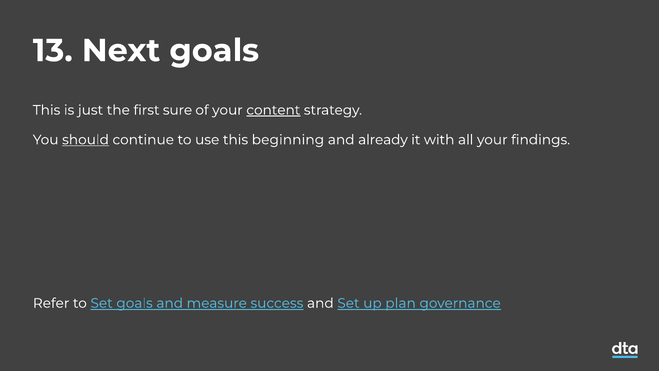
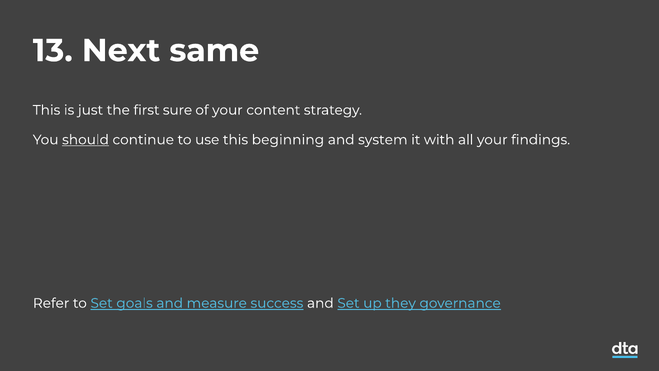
Next goals: goals -> same
content underline: present -> none
already: already -> system
plan: plan -> they
